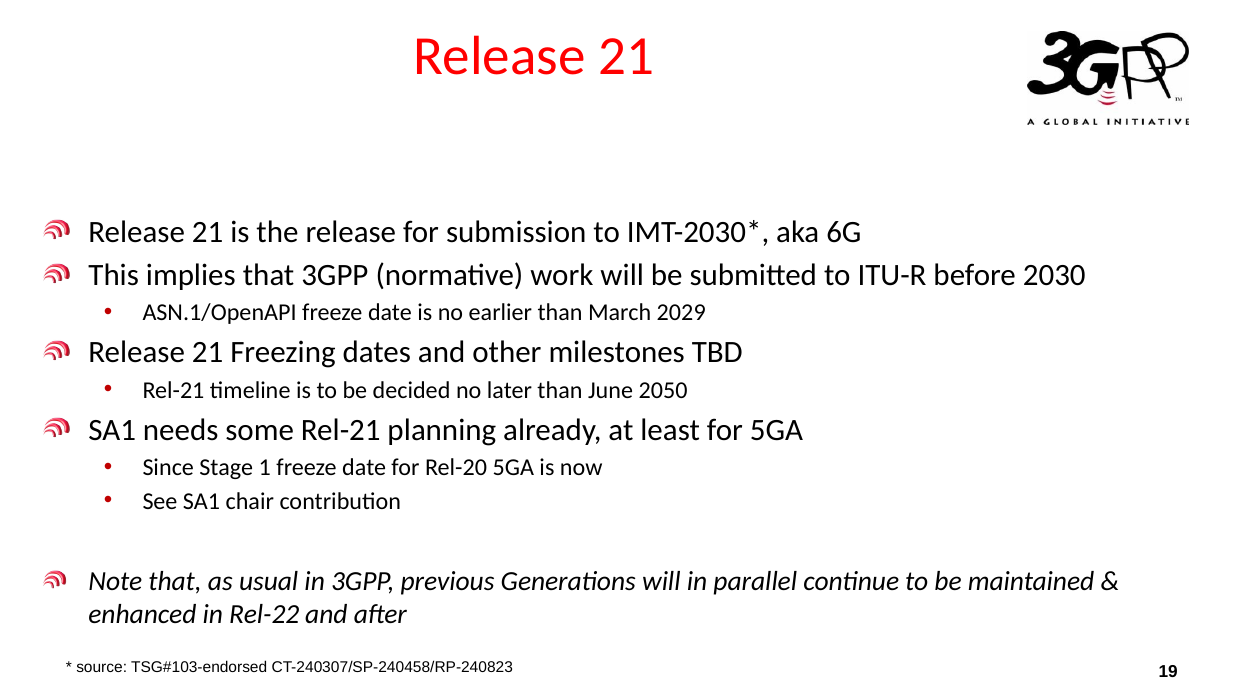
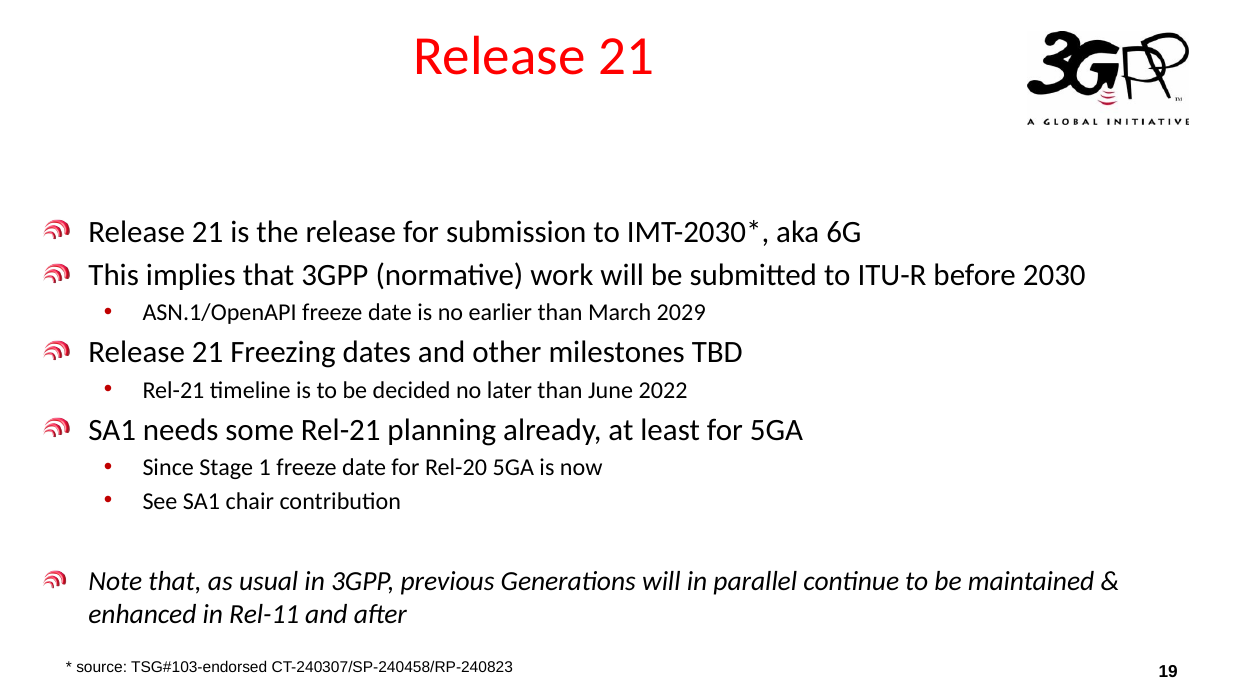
2050: 2050 -> 2022
Rel-22: Rel-22 -> Rel-11
